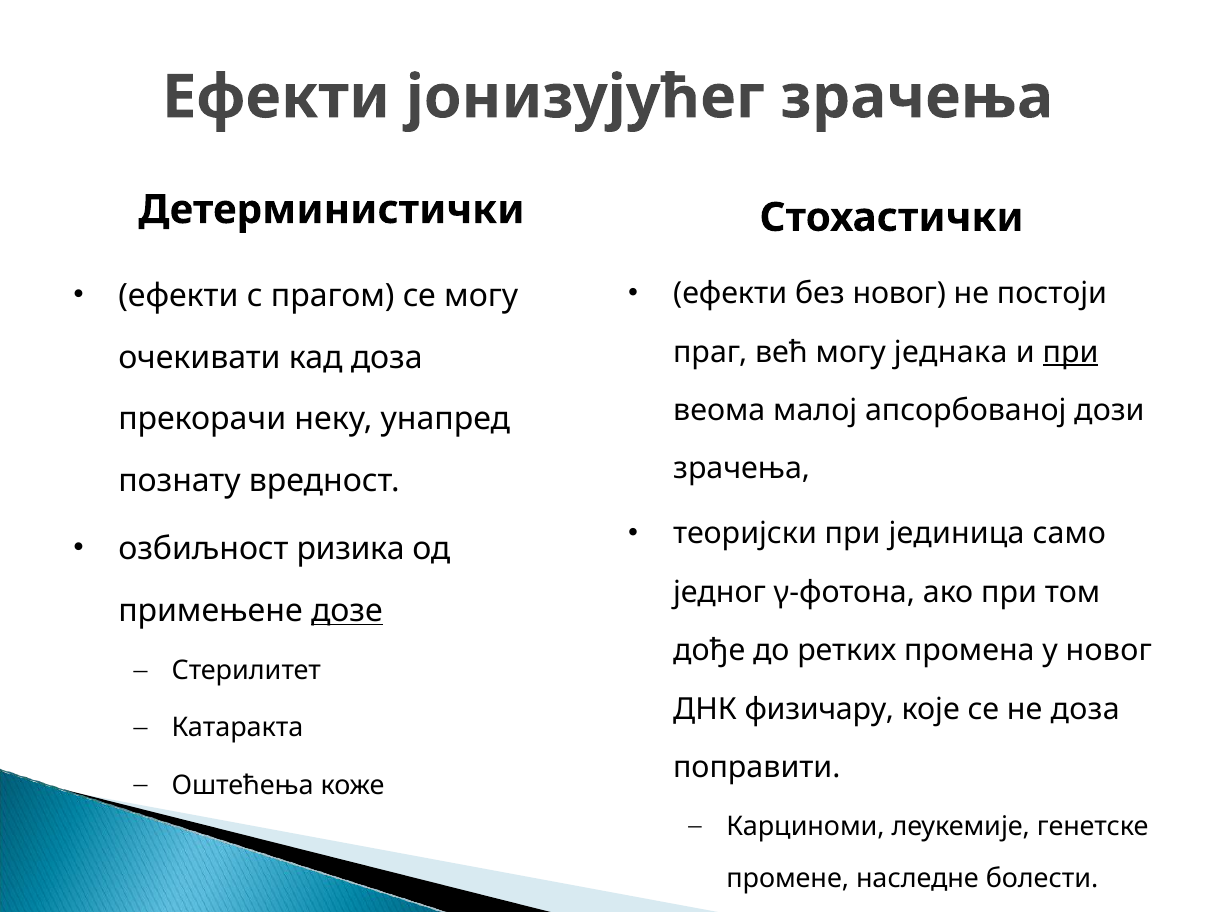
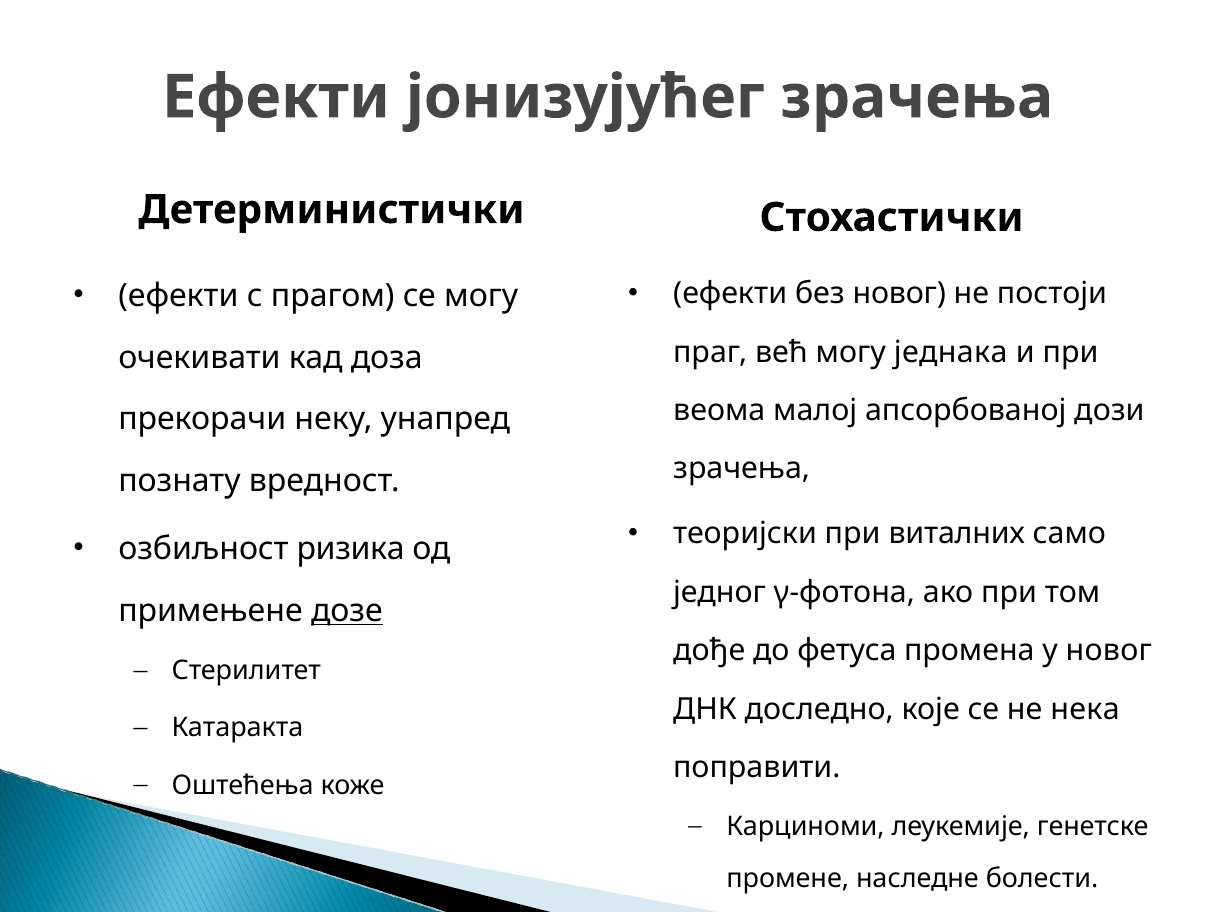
при at (1071, 352) underline: present -> none
јединица: јединица -> виталних
ретких: ретких -> фетуса
физичару: физичару -> доследно
не доза: доза -> нека
